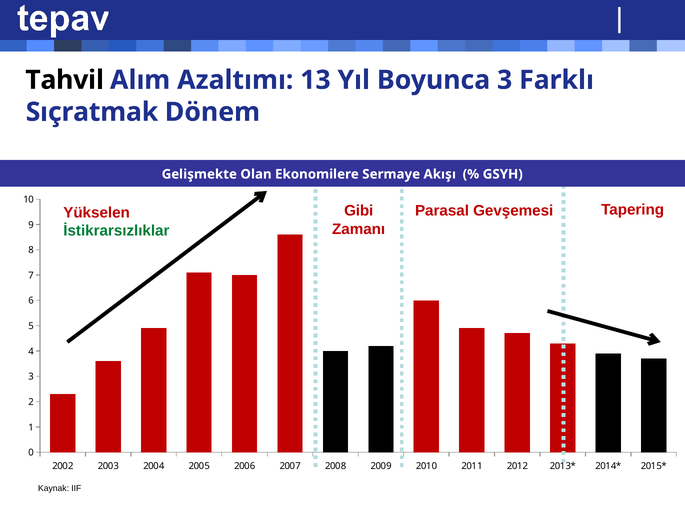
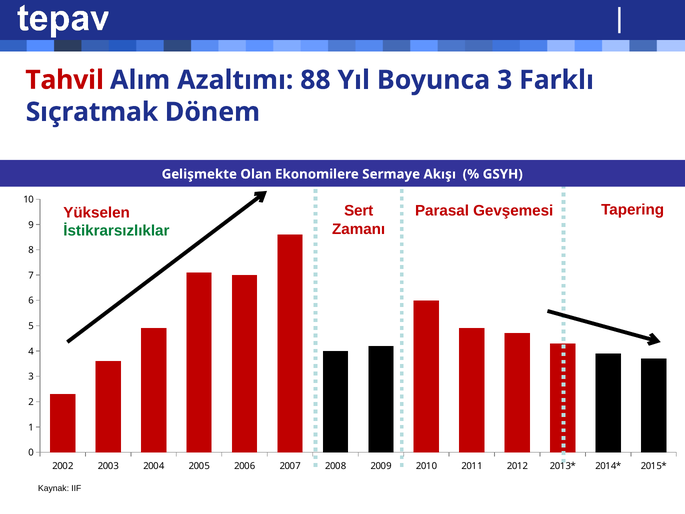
Tahvil colour: black -> red
13: 13 -> 88
Gibi: Gibi -> Sert
